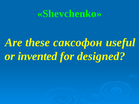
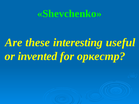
саксофон: саксофон -> interesting
designed: designed -> оркестр
